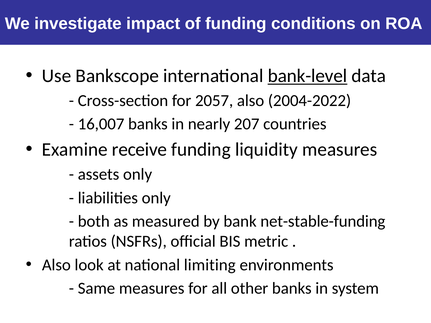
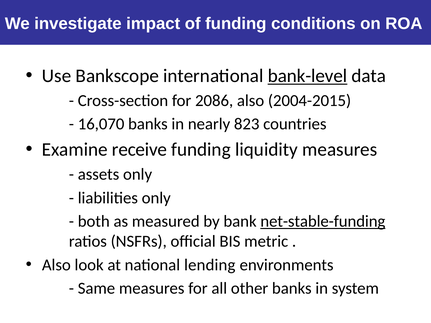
2057: 2057 -> 2086
2004-2022: 2004-2022 -> 2004-2015
16,007: 16,007 -> 16,070
207: 207 -> 823
net-stable-funding underline: none -> present
limiting: limiting -> lending
